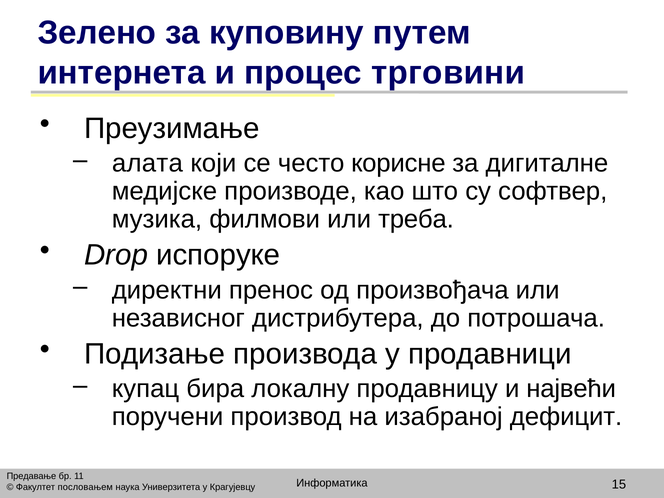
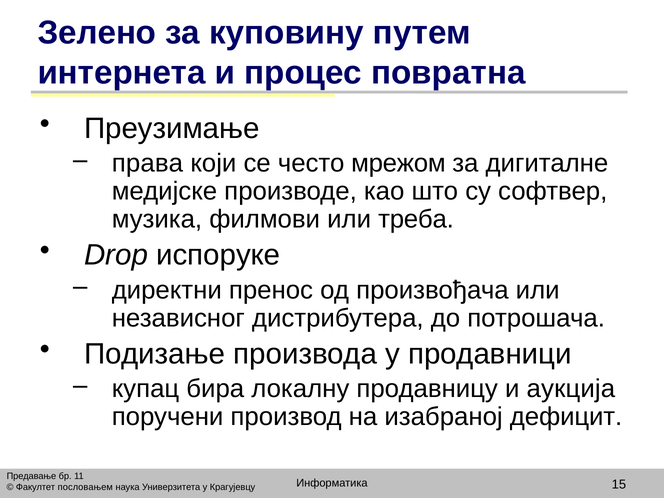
трговини: трговини -> повратна
алата: алата -> права
корисне: корисне -> мрежом
највећи: највећи -> аукција
